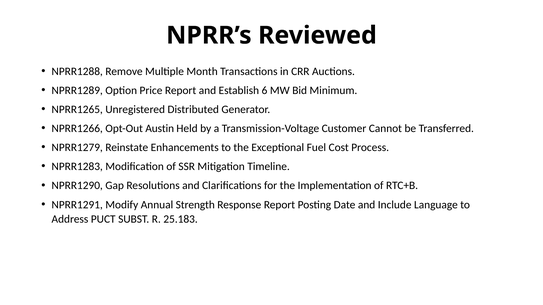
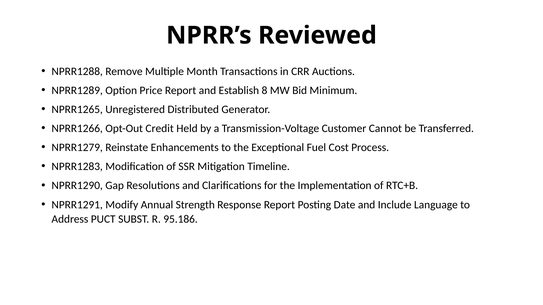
6: 6 -> 8
Austin: Austin -> Credit
25.183: 25.183 -> 95.186
